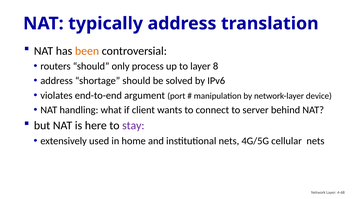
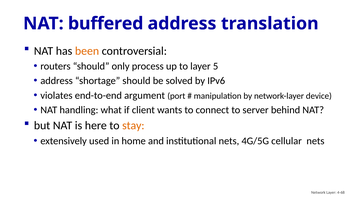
typically: typically -> buffered
8: 8 -> 5
stay colour: purple -> orange
